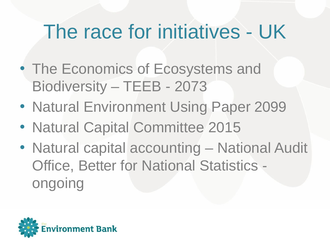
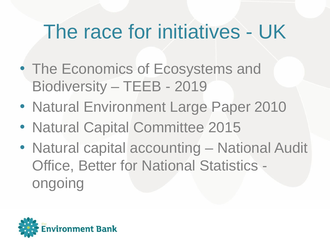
2073: 2073 -> 2019
Using: Using -> Large
2099: 2099 -> 2010
